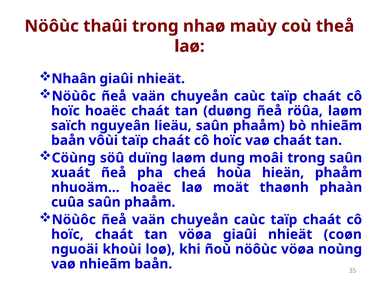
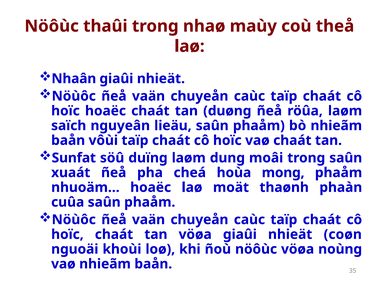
Cöùng: Cöùng -> Sunfat
hieän: hieän -> mong
